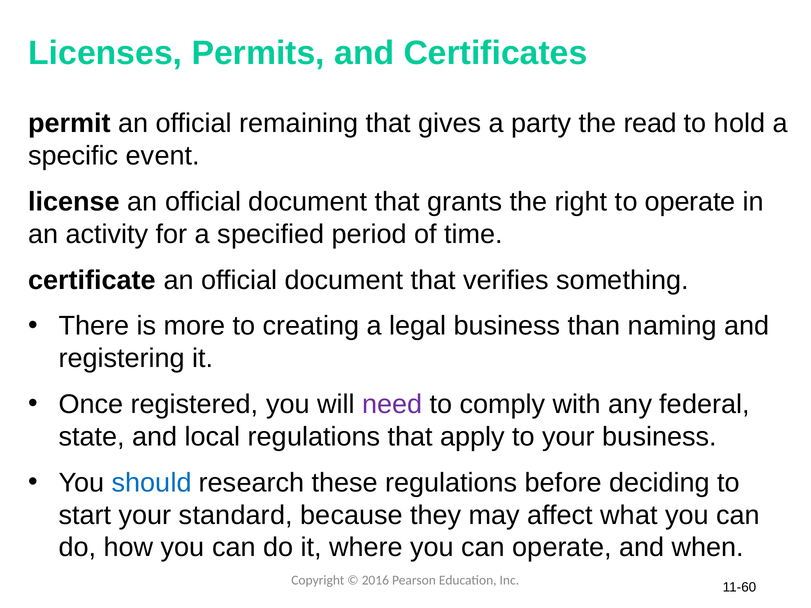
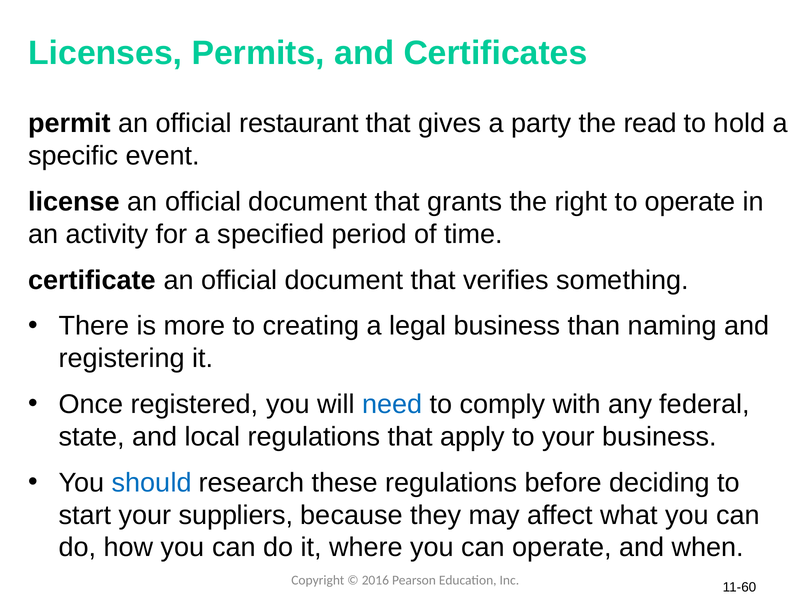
remaining: remaining -> restaurant
need colour: purple -> blue
standard: standard -> suppliers
